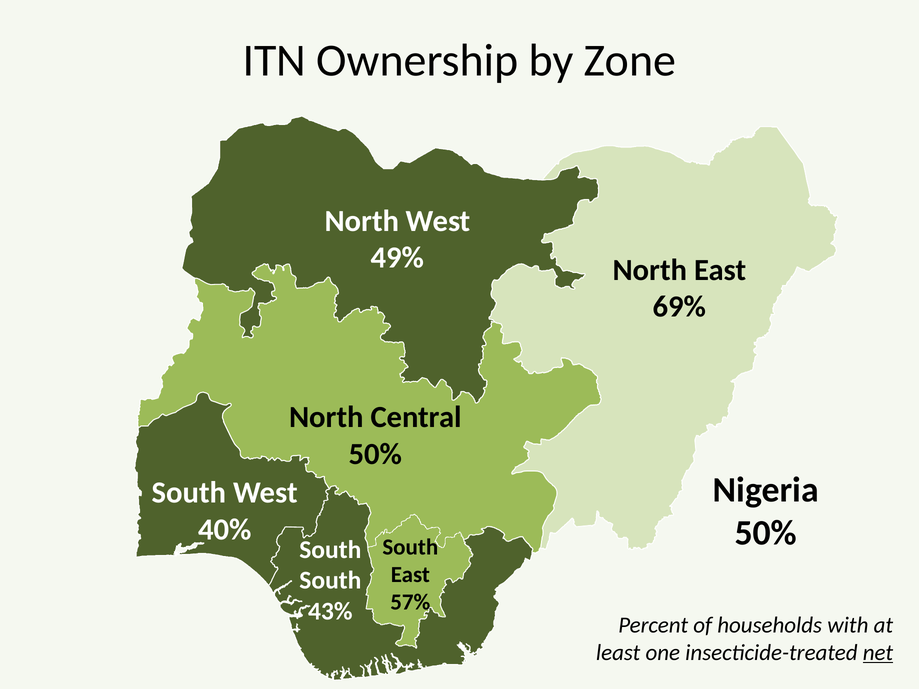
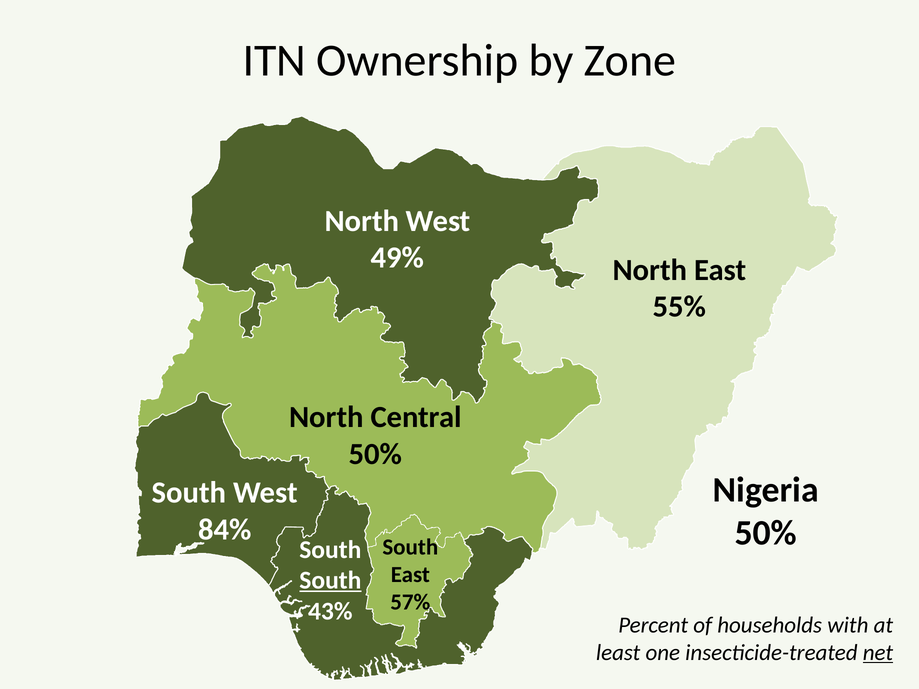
69%: 69% -> 55%
40%: 40% -> 84%
South at (330, 581) underline: none -> present
